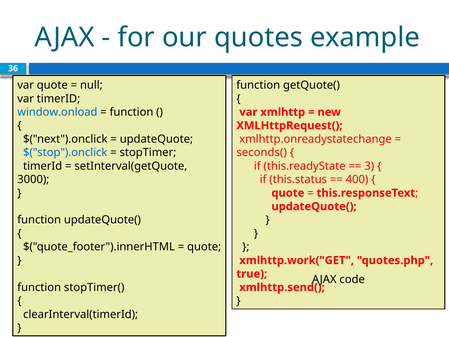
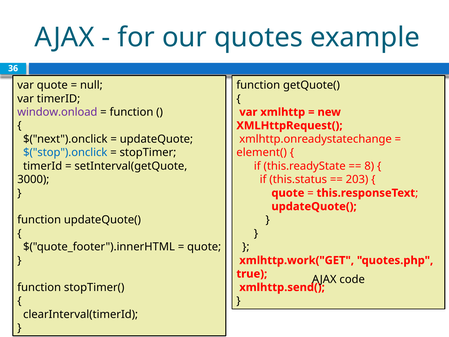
window.onload colour: blue -> purple
seconds(: seconds( -> element(
3: 3 -> 8
400: 400 -> 203
